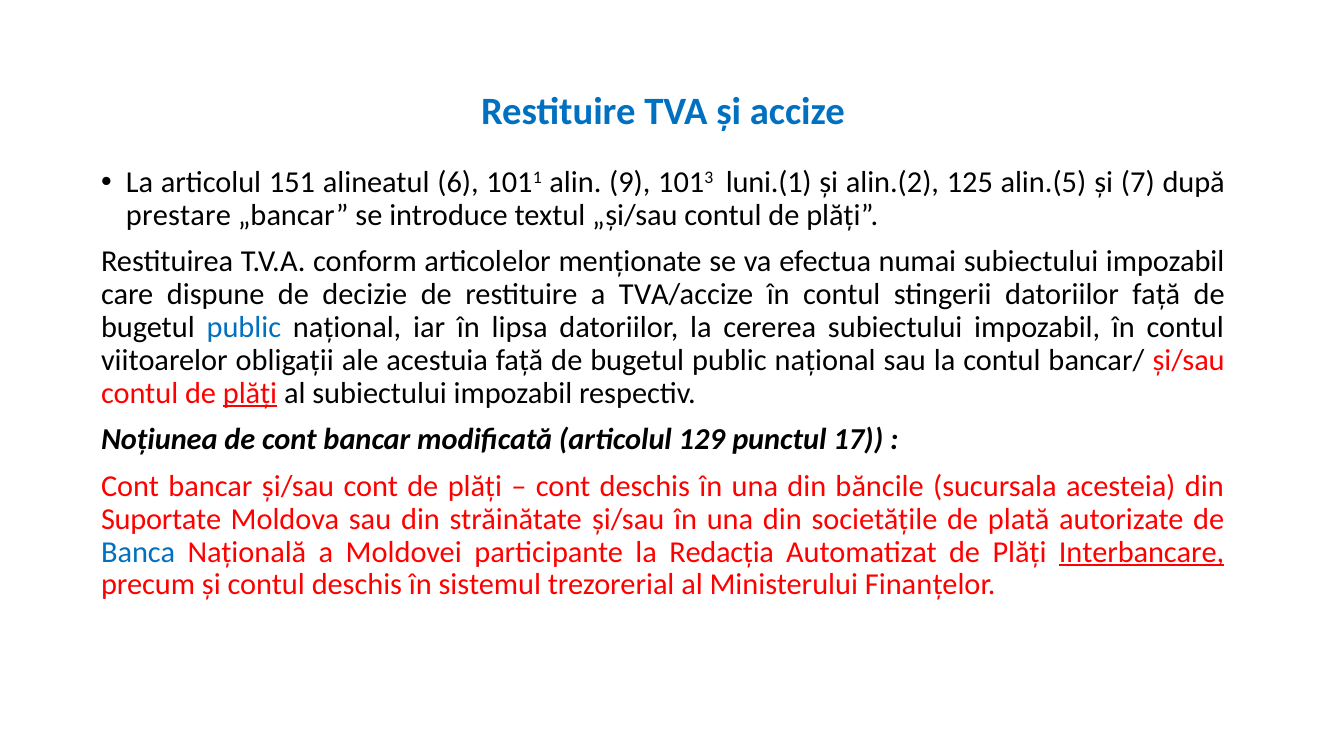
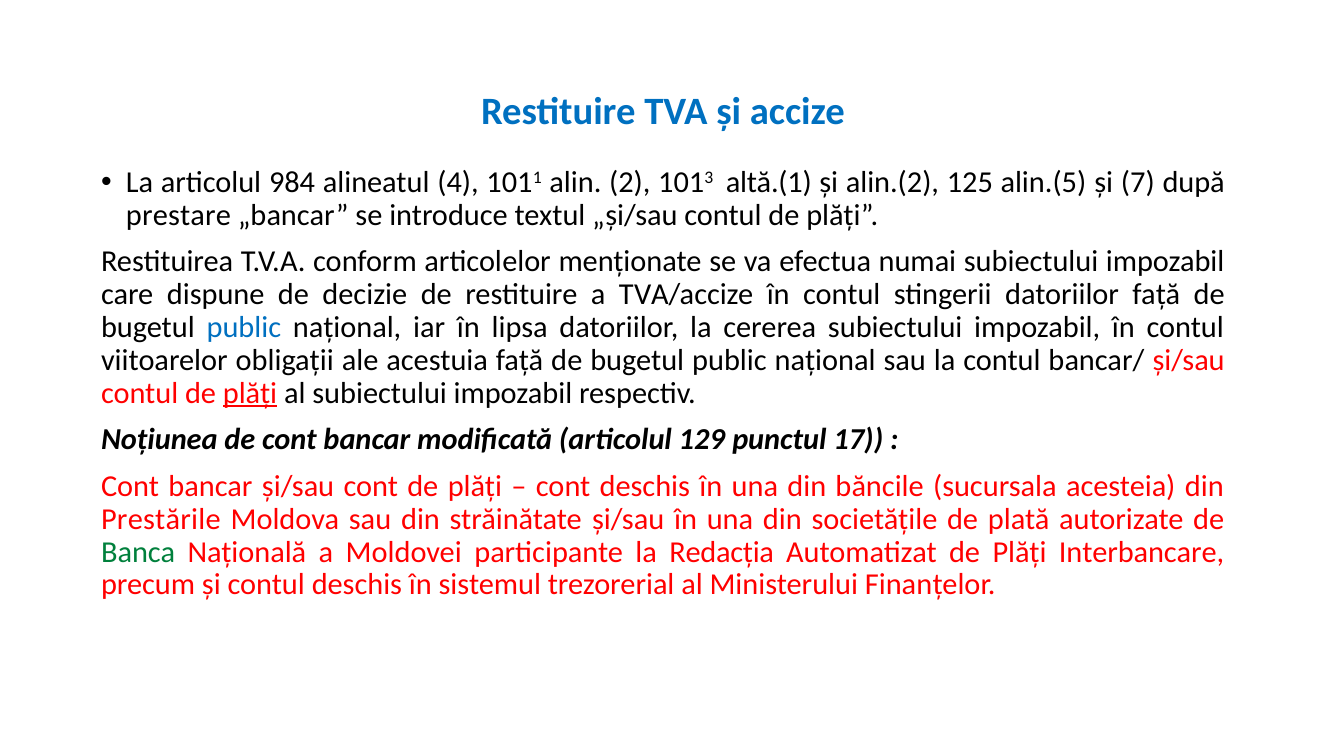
151: 151 -> 984
6: 6 -> 4
9: 9 -> 2
luni.(1: luni.(1 -> altă.(1
Suportate: Suportate -> Prestările
Banca colour: blue -> green
Interbancare underline: present -> none
